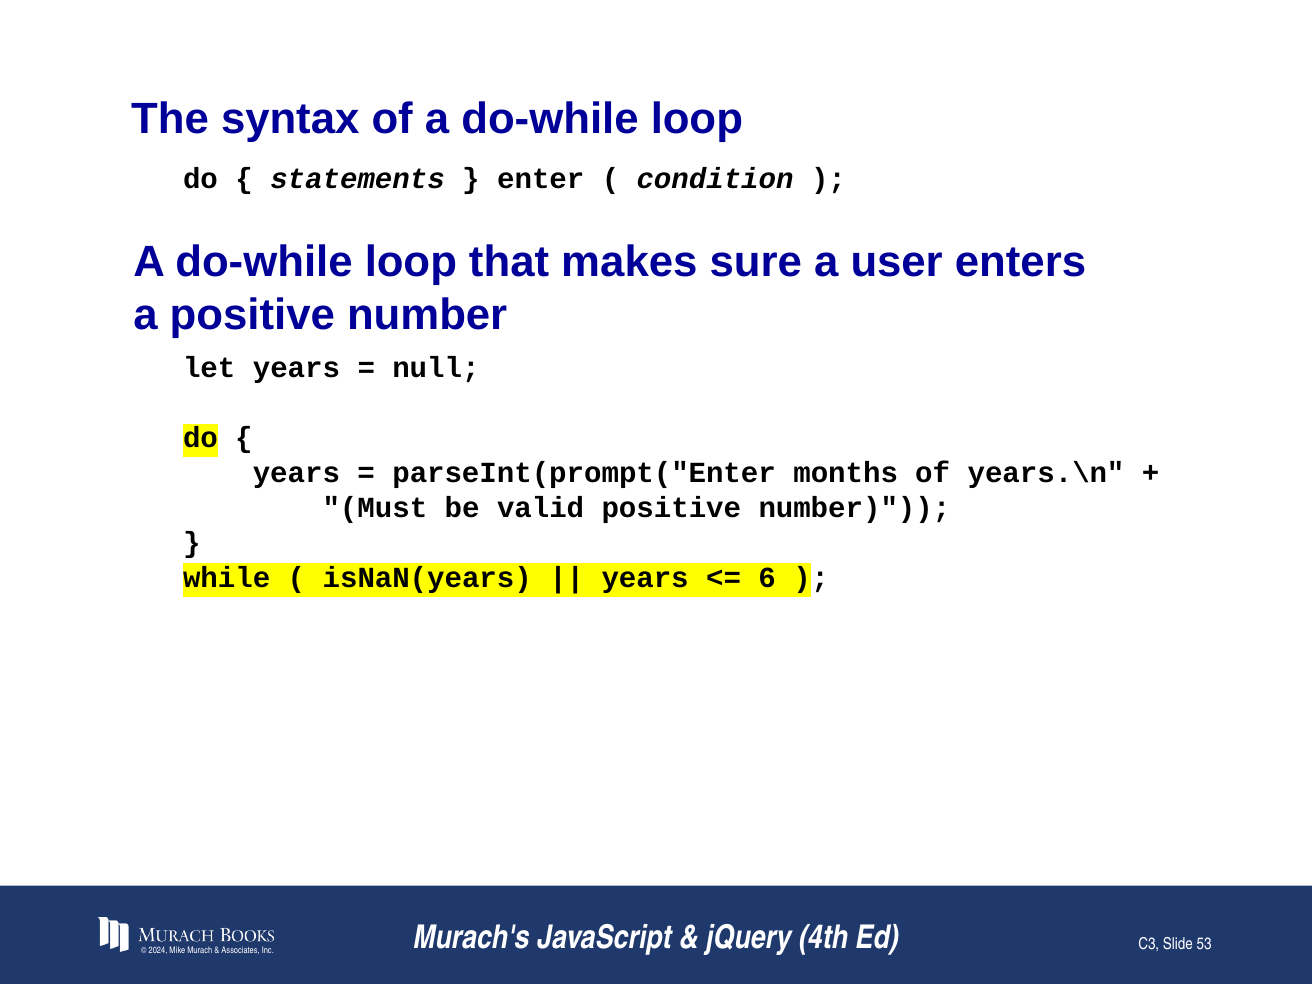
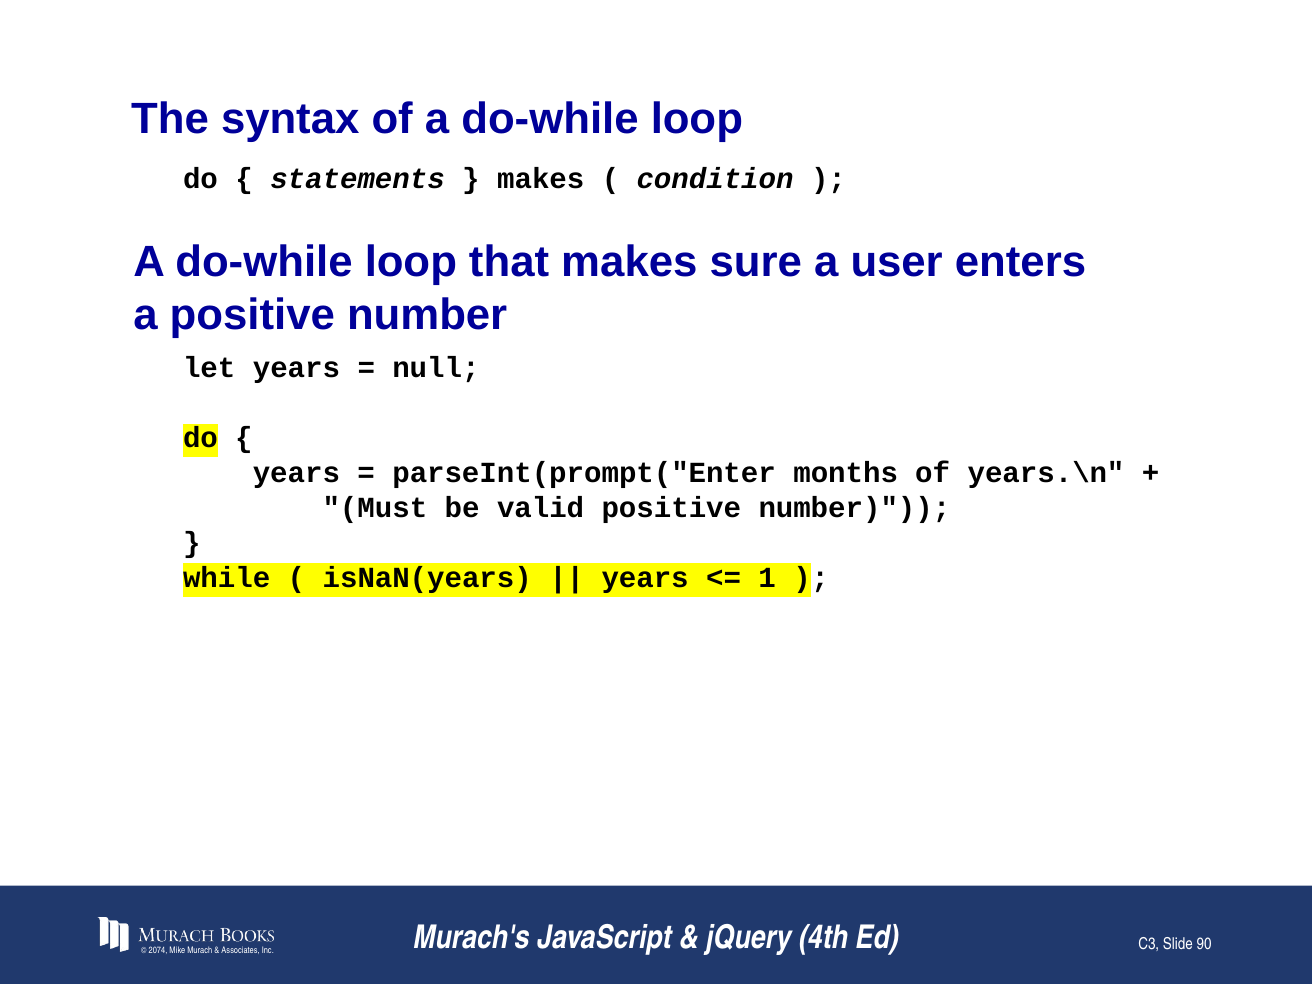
enter at (541, 179): enter -> makes
6: 6 -> 1
2024: 2024 -> 2074
53: 53 -> 90
